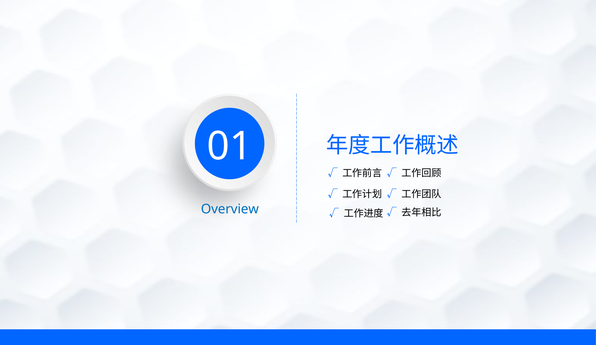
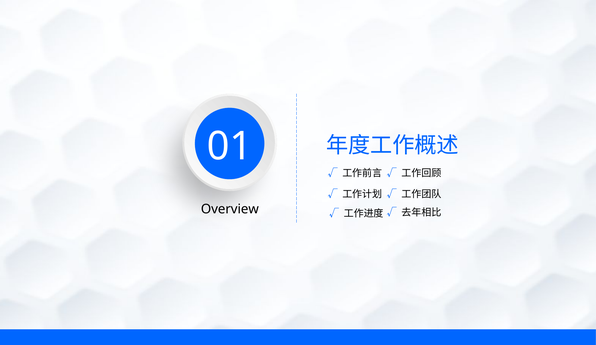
Overview colour: blue -> black
